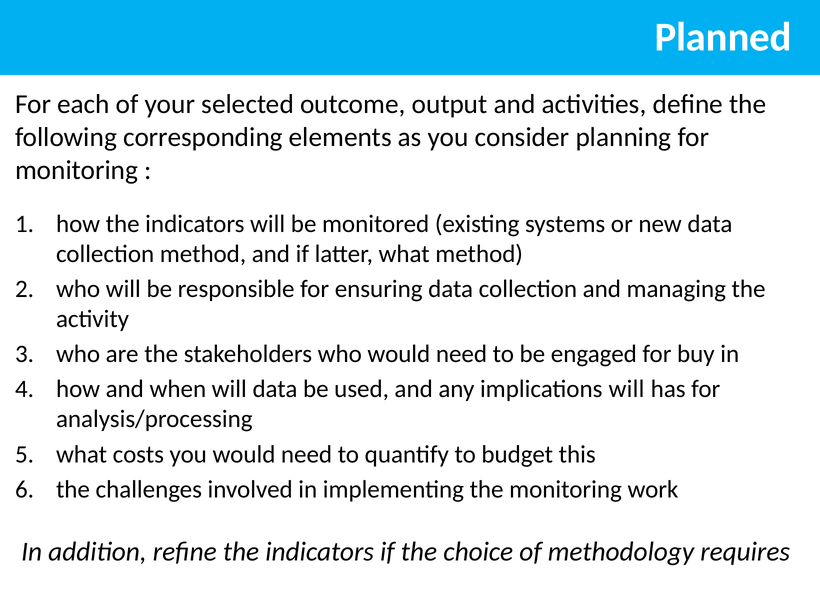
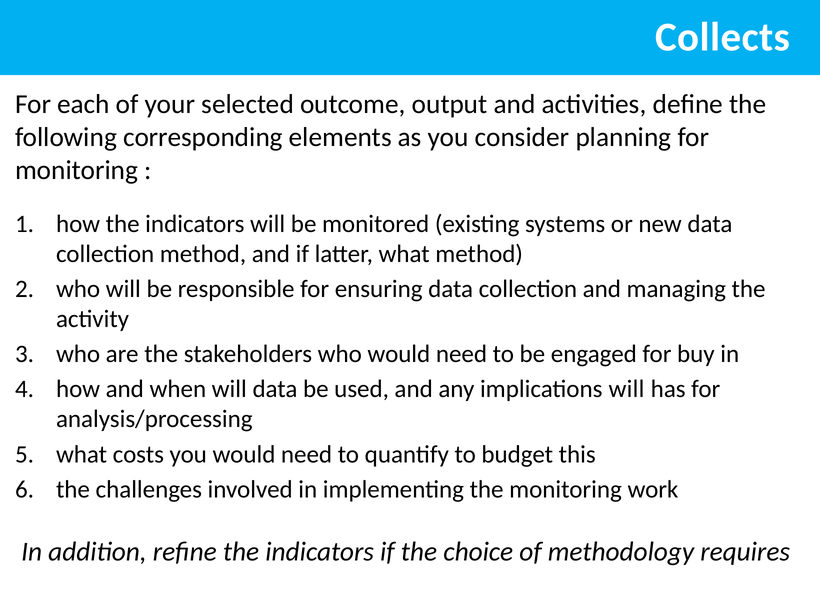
Planned: Planned -> Collects
